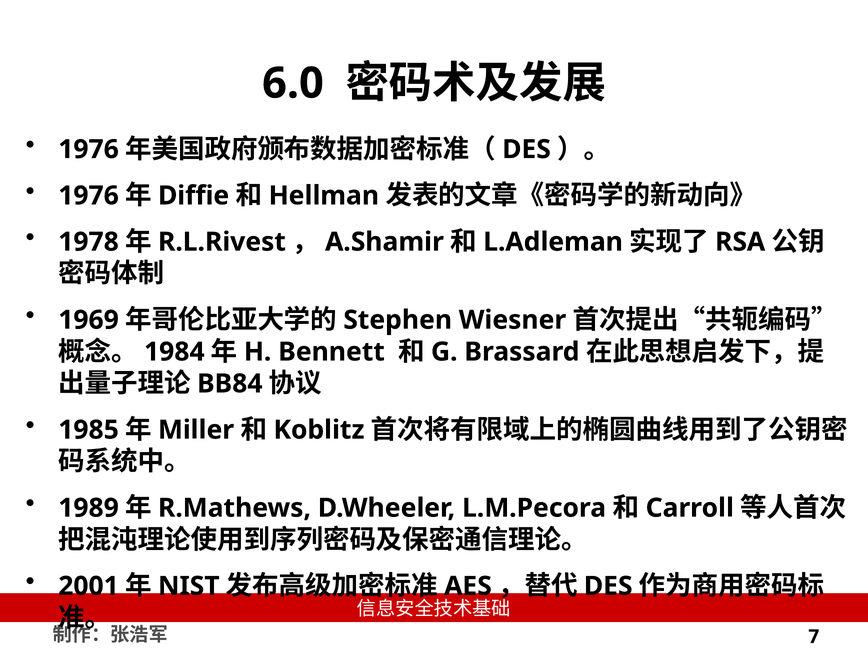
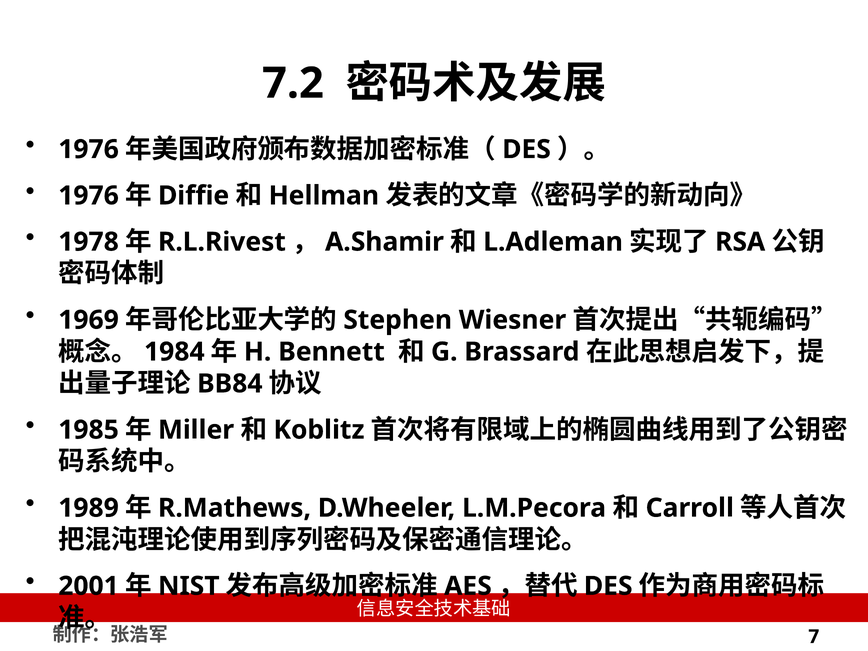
6.0: 6.0 -> 7.2
